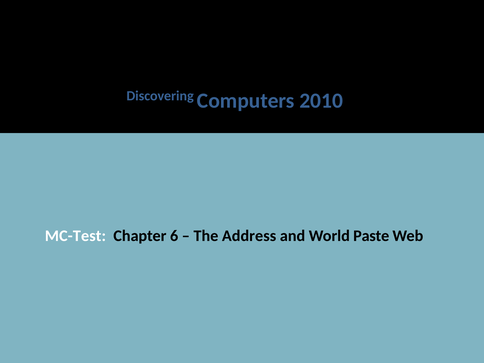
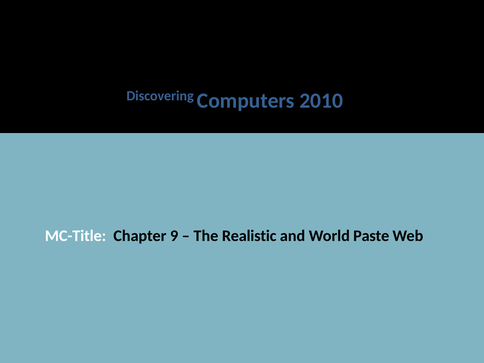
MC-Test: MC-Test -> MC-Title
6: 6 -> 9
Address: Address -> Realistic
